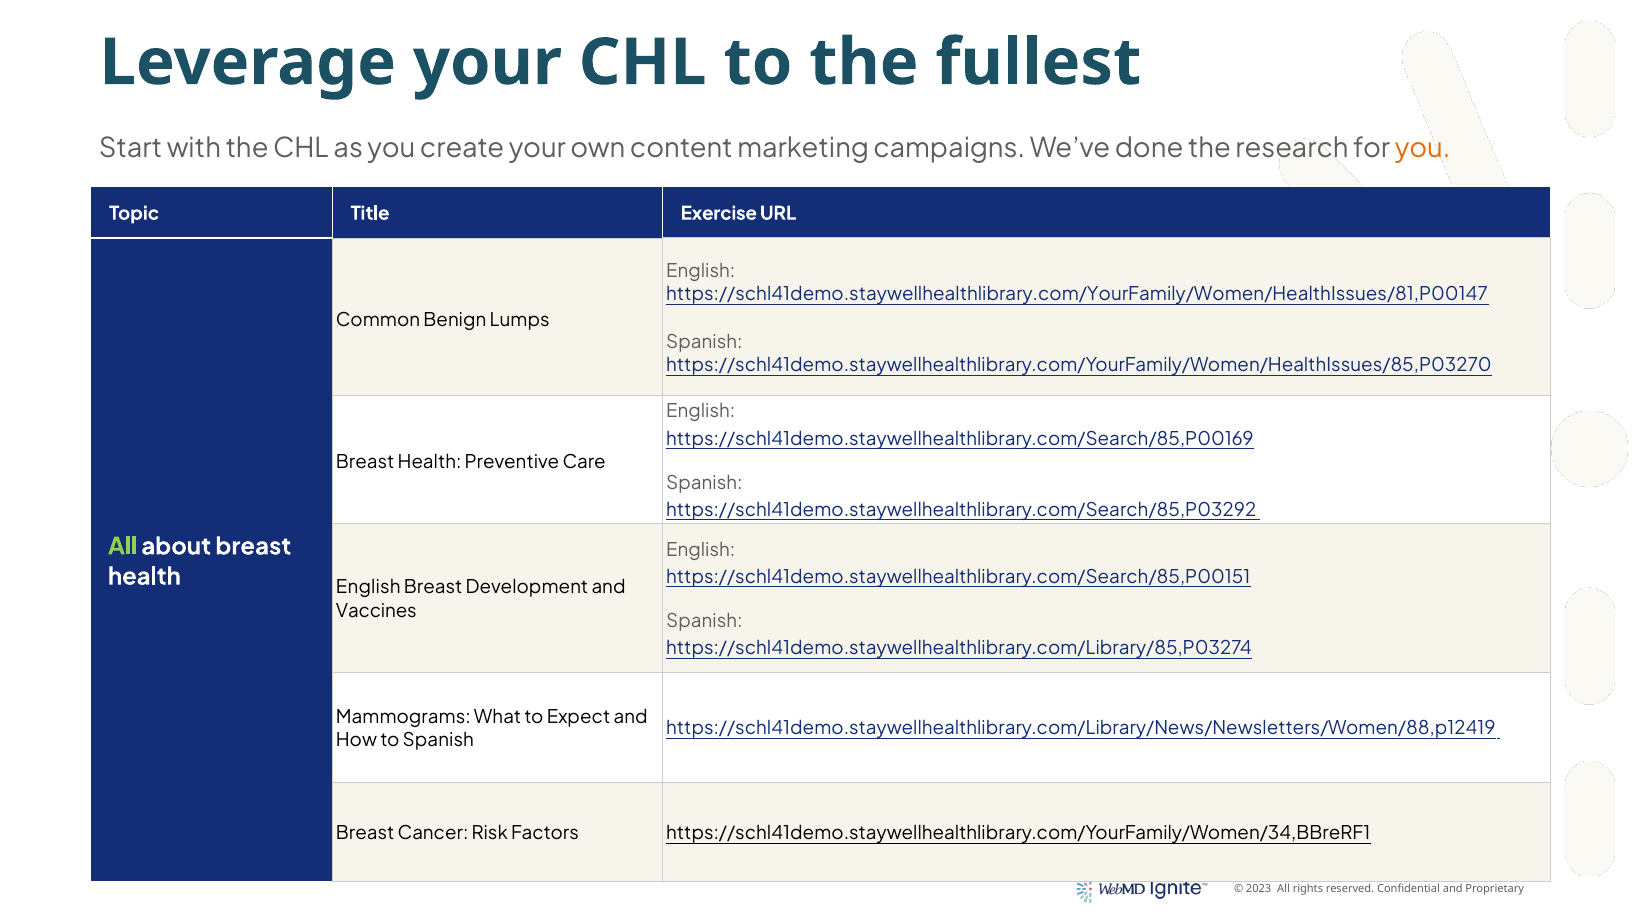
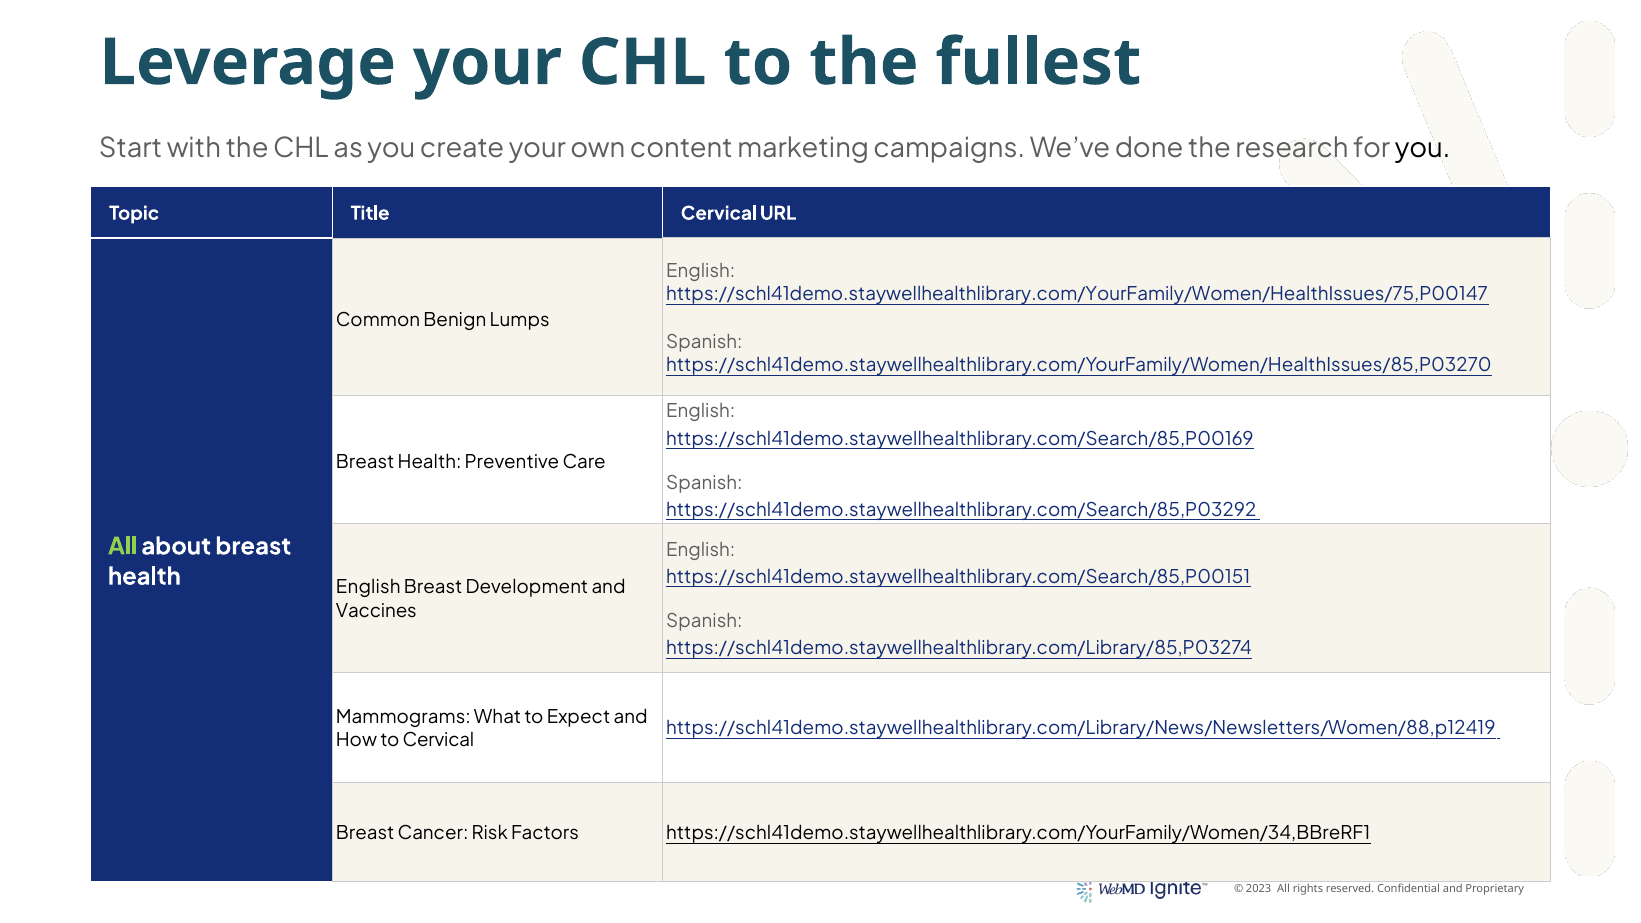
you at (1423, 149) colour: orange -> black
Title Exercise: Exercise -> Cervical
https://schl41demo.staywellhealthlibrary.com/YourFamily/Women/HealthIssues/81,P00147: https://schl41demo.staywellhealthlibrary.com/YourFamily/Women/HealthIssues/81,P00147 -> https://schl41demo.staywellhealthlibrary.com/YourFamily/Women/HealthIssues/75,P00147
to Spanish: Spanish -> Cervical
